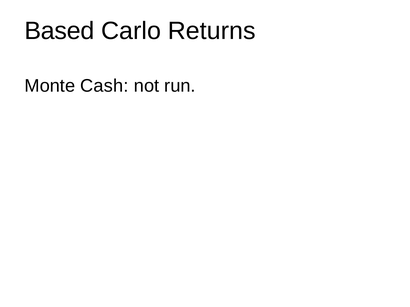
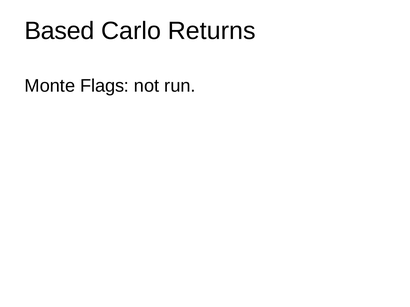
Cash: Cash -> Flags
